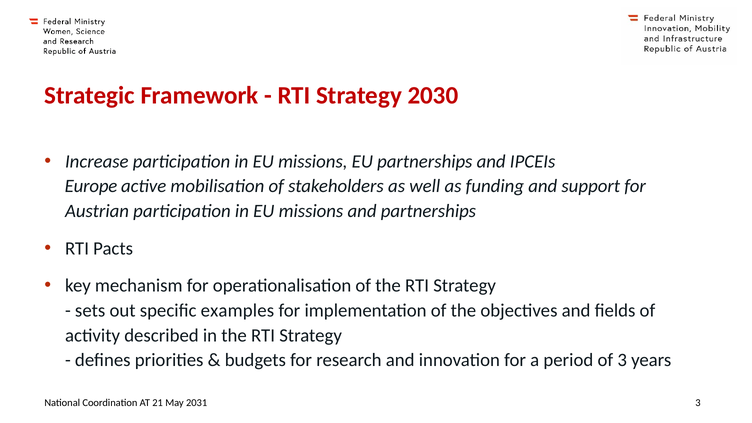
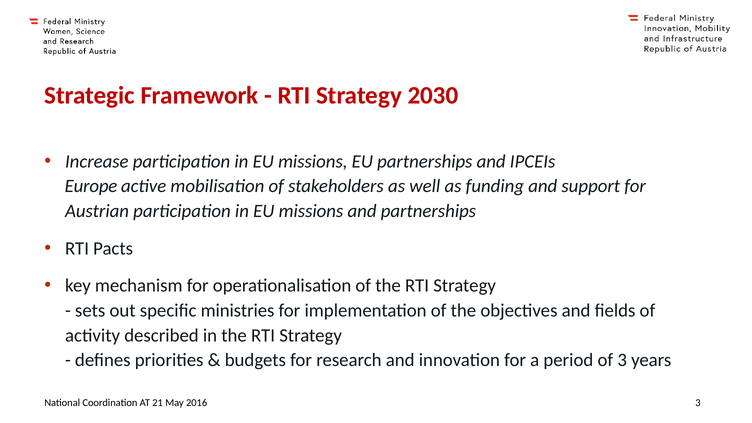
examples: examples -> ministries
2031: 2031 -> 2016
